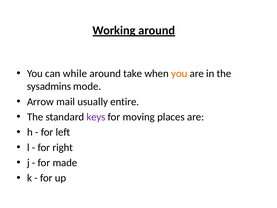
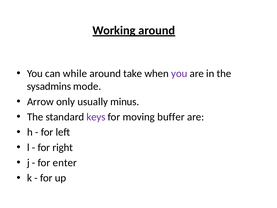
you at (179, 73) colour: orange -> purple
mail: mail -> only
entire: entire -> minus
places: places -> buffer
made: made -> enter
